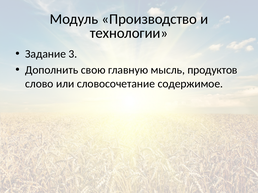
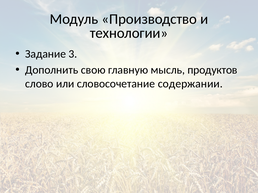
содержимое: содержимое -> содержании
